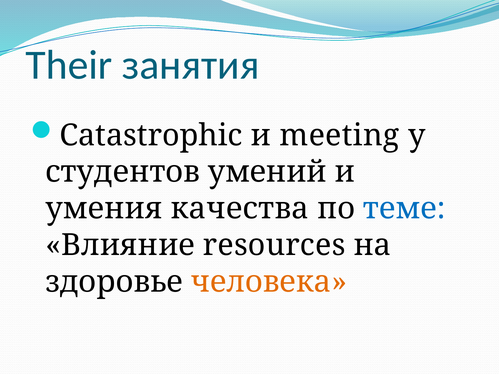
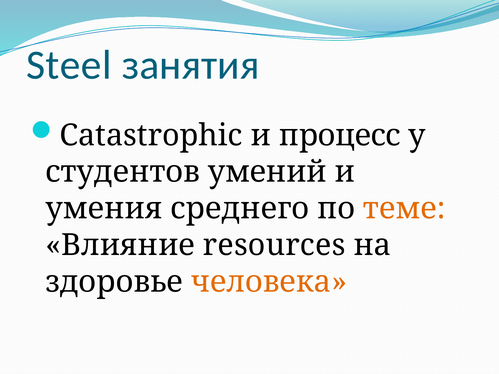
Their: Their -> Steel
meeting: meeting -> процесс
качества: качества -> среднего
теме colour: blue -> orange
